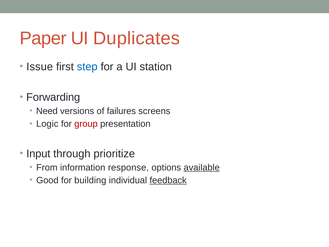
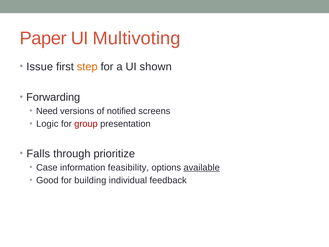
Duplicates: Duplicates -> Multivoting
step colour: blue -> orange
station: station -> shown
failures: failures -> notified
Input: Input -> Falls
From: From -> Case
response: response -> feasibility
feedback underline: present -> none
